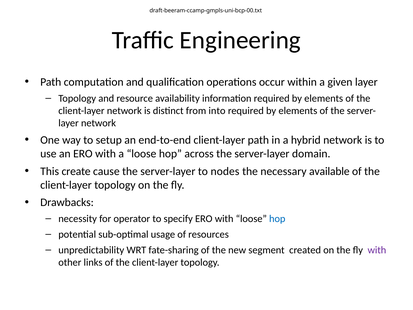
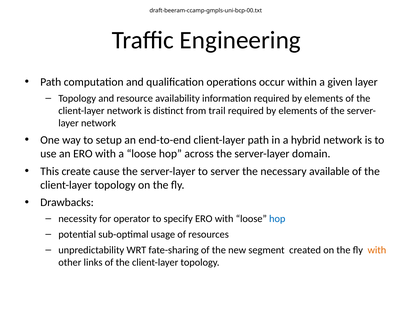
into: into -> trail
nodes: nodes -> server
with at (377, 250) colour: purple -> orange
